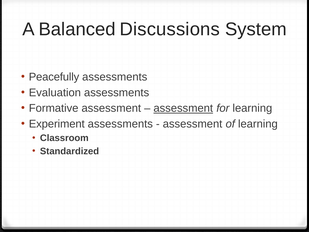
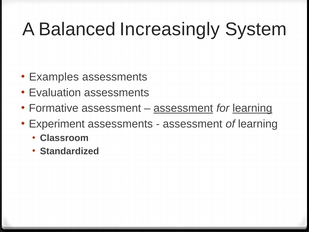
Discussions: Discussions -> Increasingly
Peacefully: Peacefully -> Examples
learning at (252, 108) underline: none -> present
